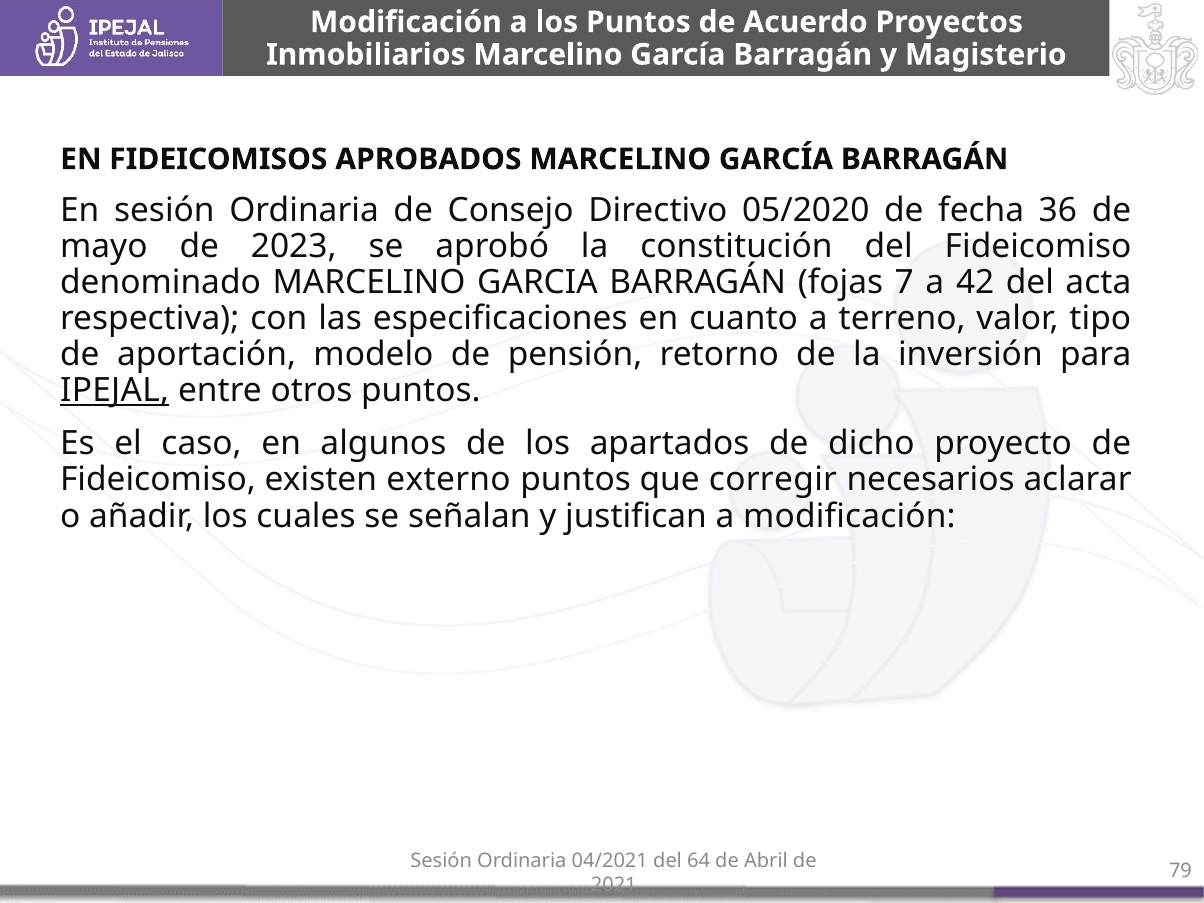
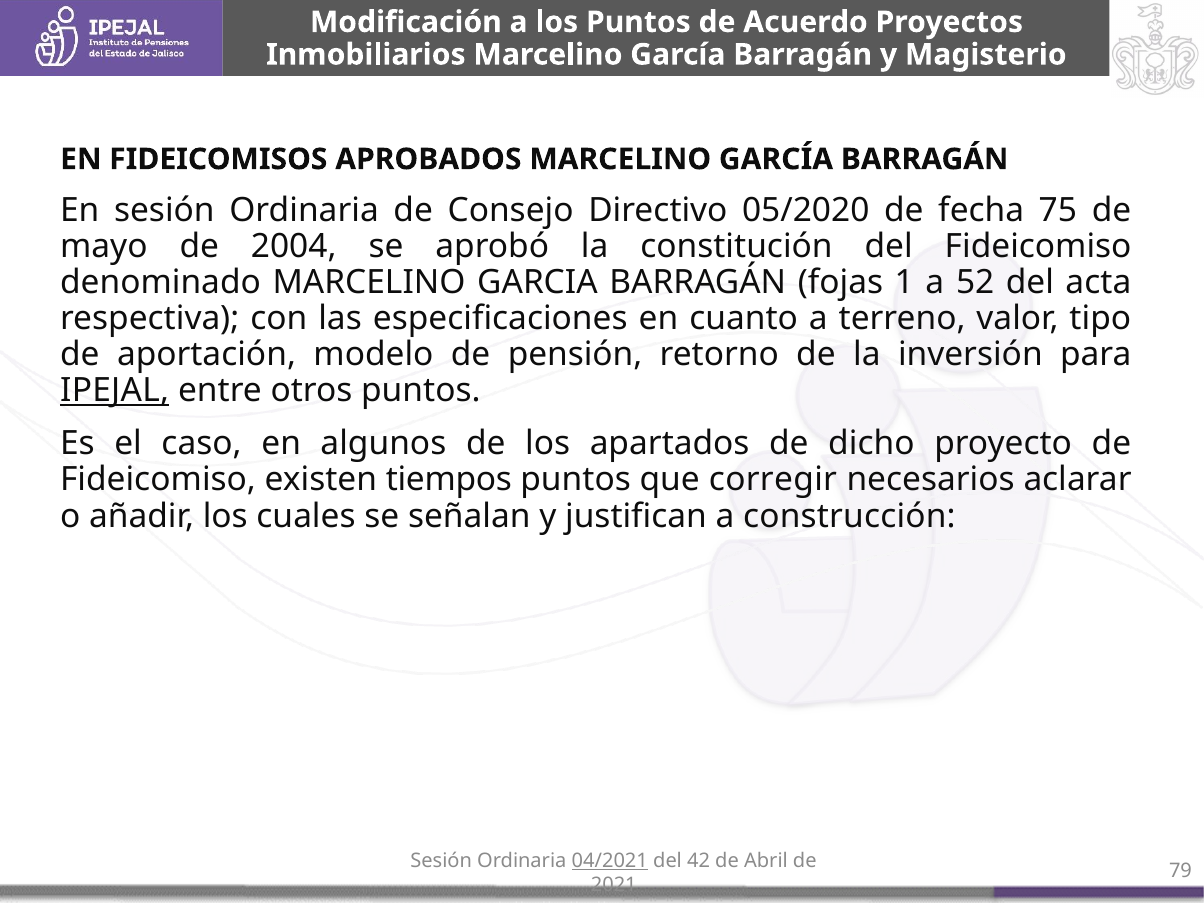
36: 36 -> 75
2023: 2023 -> 2004
7: 7 -> 1
42: 42 -> 52
externo: externo -> tiempos
a modificación: modificación -> construcción
04/2021 underline: none -> present
64: 64 -> 42
